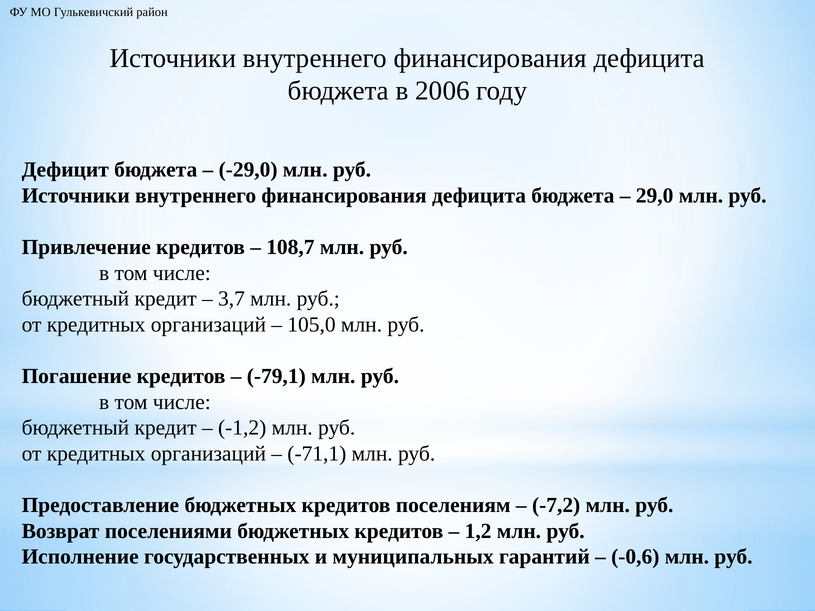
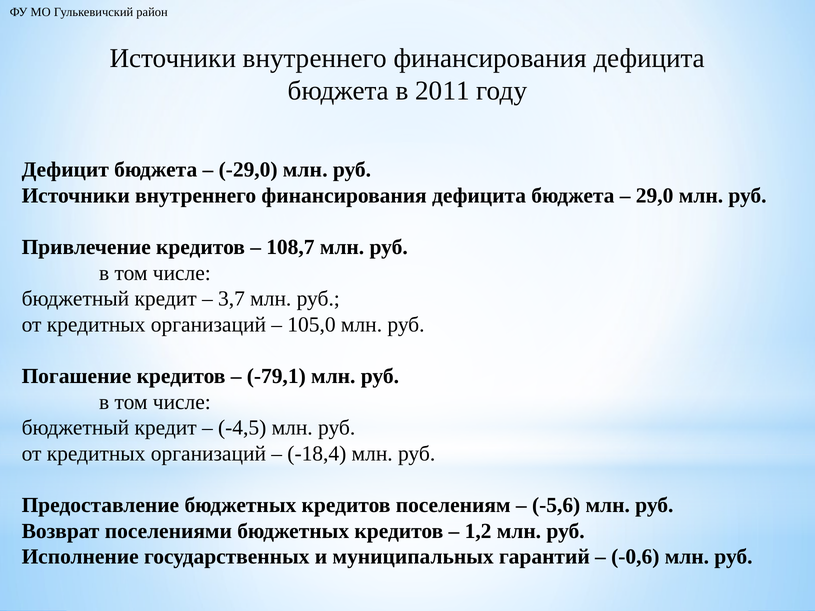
2006: 2006 -> 2011
-1,2: -1,2 -> -4,5
-71,1: -71,1 -> -18,4
-7,2: -7,2 -> -5,6
